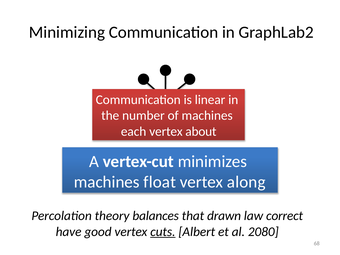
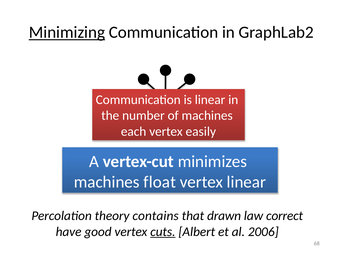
Minimizing underline: none -> present
about: about -> easily
vertex along: along -> linear
balances: balances -> contains
2080: 2080 -> 2006
